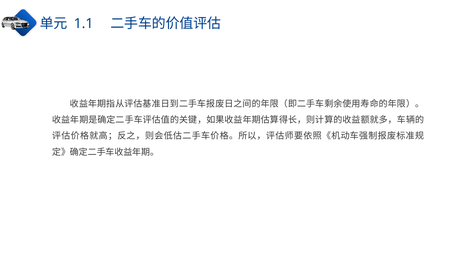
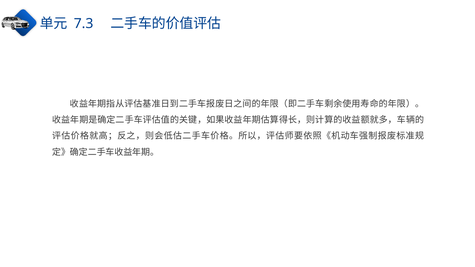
1.1: 1.1 -> 7.3
